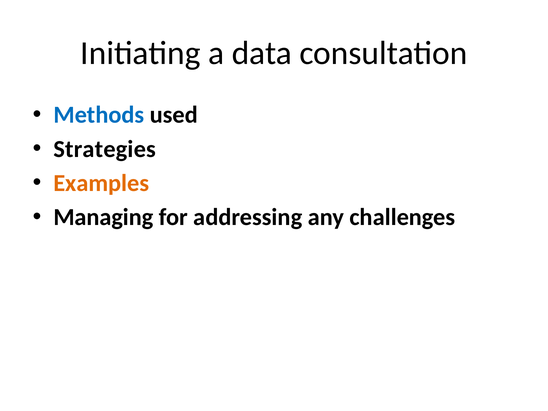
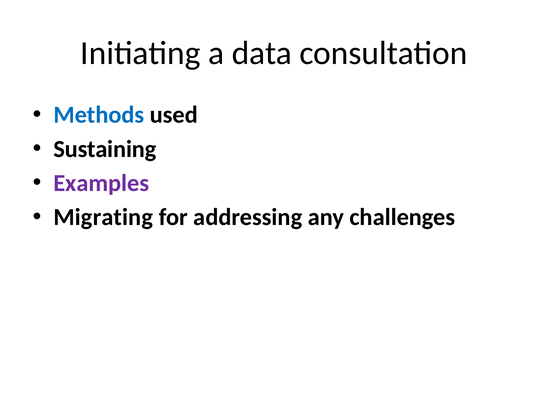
Strategies: Strategies -> Sustaining
Examples colour: orange -> purple
Managing: Managing -> Migrating
